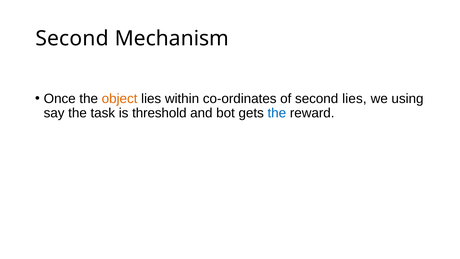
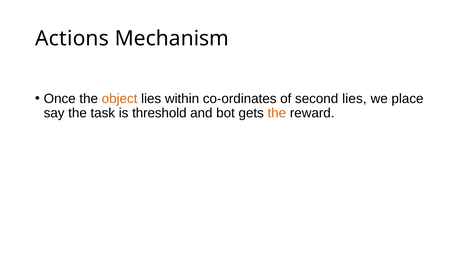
Second at (72, 39): Second -> Actions
using: using -> place
the at (277, 113) colour: blue -> orange
